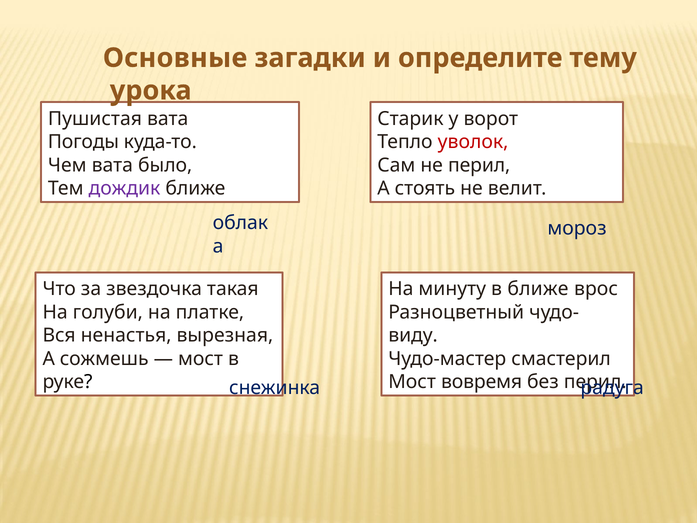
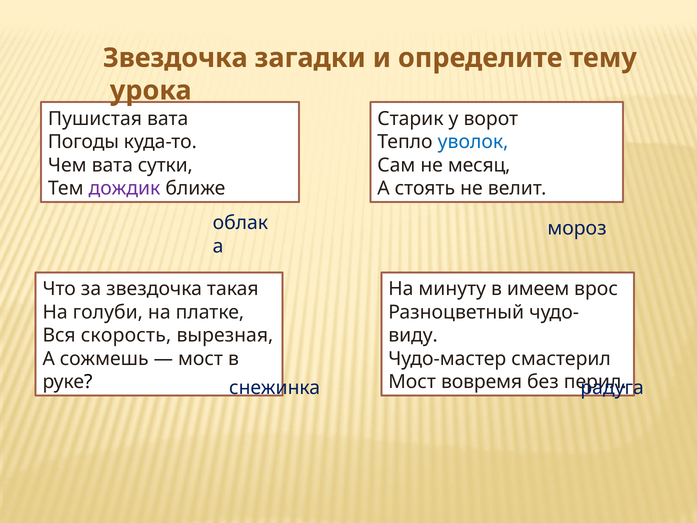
Основные at (175, 58): Основные -> Звездочка
уволок colour: red -> blue
было: было -> сутки
не перил: перил -> месяц
в ближе: ближе -> имеем
ненастья: ненастья -> скорость
